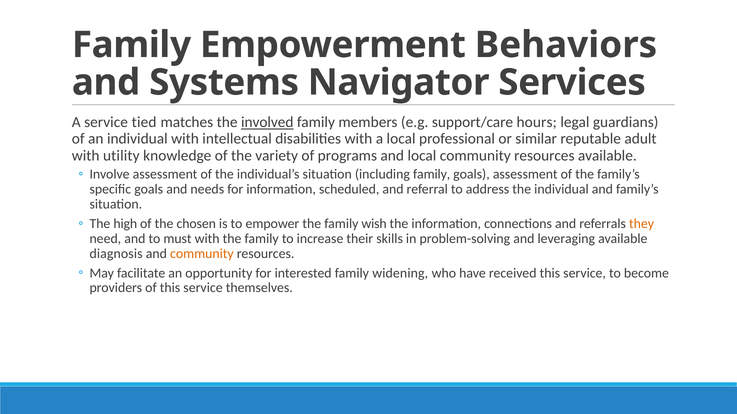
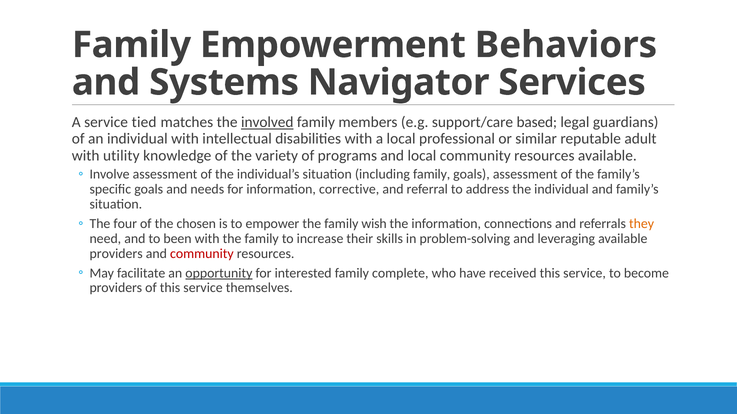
hours: hours -> based
scheduled: scheduled -> corrective
high: high -> four
must: must -> been
diagnosis at (116, 254): diagnosis -> providers
community at (202, 254) colour: orange -> red
opportunity underline: none -> present
widening: widening -> complete
